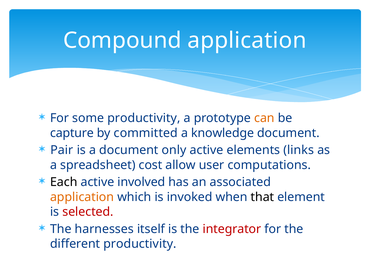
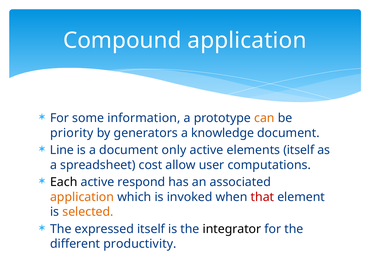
some productivity: productivity -> information
capture: capture -> priority
committed: committed -> generators
Pair: Pair -> Line
elements links: links -> itself
involved: involved -> respond
that colour: black -> red
selected colour: red -> orange
harnesses: harnesses -> expressed
integrator colour: red -> black
